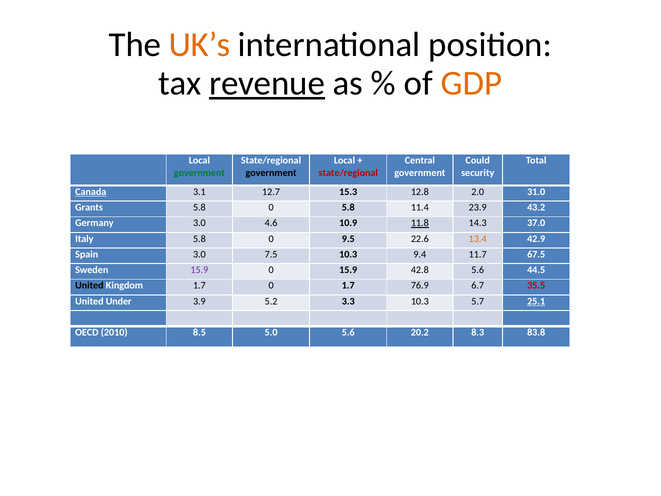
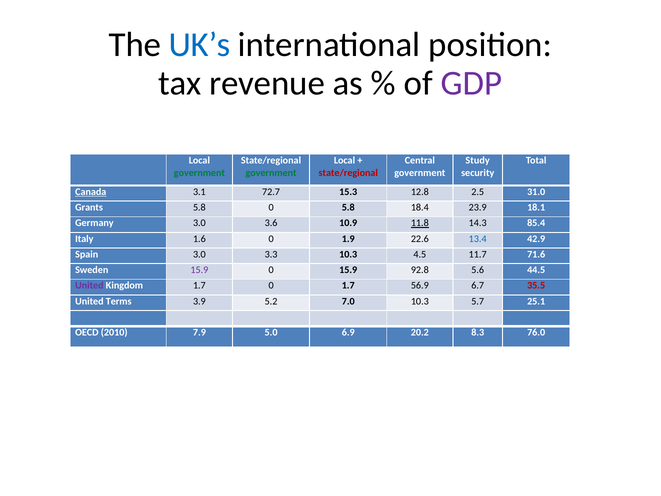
UK’s colour: orange -> blue
revenue underline: present -> none
GDP colour: orange -> purple
Could: Could -> Study
government at (271, 173) colour: black -> green
12.7: 12.7 -> 72.7
2.0: 2.0 -> 2.5
11.4: 11.4 -> 18.4
43.2: 43.2 -> 18.1
4.6: 4.6 -> 3.6
37.0: 37.0 -> 85.4
Italy 5.8: 5.8 -> 1.6
9.5: 9.5 -> 1.9
13.4 colour: orange -> blue
7.5: 7.5 -> 3.3
9.4: 9.4 -> 4.5
67.5: 67.5 -> 71.6
42.8: 42.8 -> 92.8
United at (89, 285) colour: black -> purple
76.9: 76.9 -> 56.9
Under: Under -> Terms
3.3: 3.3 -> 7.0
25.1 underline: present -> none
8.5: 8.5 -> 7.9
5.0 5.6: 5.6 -> 6.9
83.8: 83.8 -> 76.0
